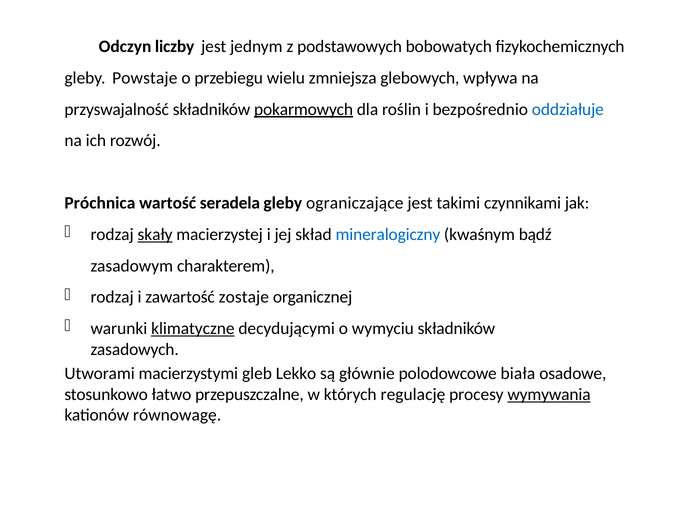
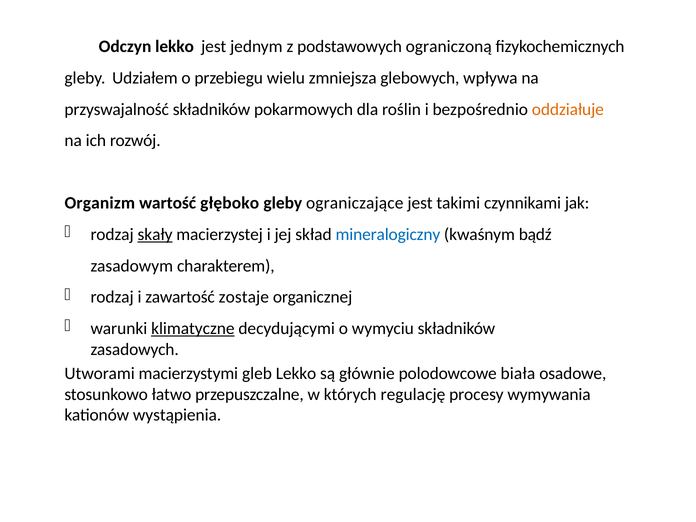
Odczyn liczby: liczby -> lekko
bobowatych: bobowatych -> ograniczoną
Powstaje: Powstaje -> Udziałem
pokarmowych underline: present -> none
oddziałuje colour: blue -> orange
Próchnica: Próchnica -> Organizm
seradela: seradela -> głęboko
wymywania underline: present -> none
równowagę: równowagę -> wystąpienia
